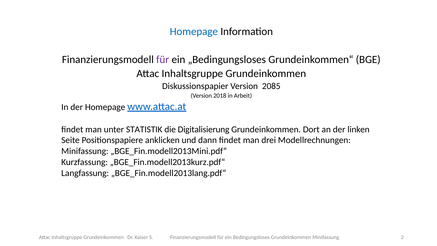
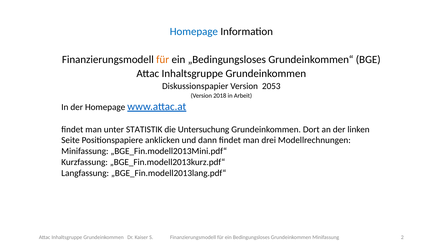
für at (163, 59) colour: purple -> orange
2085: 2085 -> 2053
Digitalisierung: Digitalisierung -> Untersuchung
